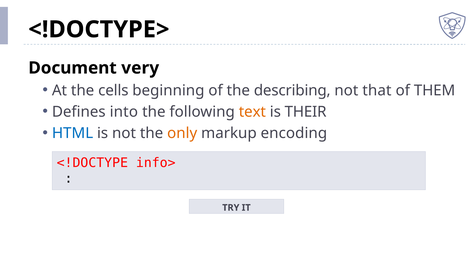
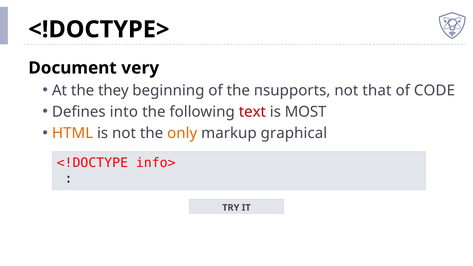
cells: cells -> they
describing: describing -> пsupports
THEM: THEM -> CODE
text colour: orange -> red
THEIR: THEIR -> MOST
HTML colour: blue -> orange
encoding: encoding -> graphical
